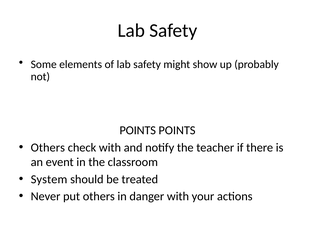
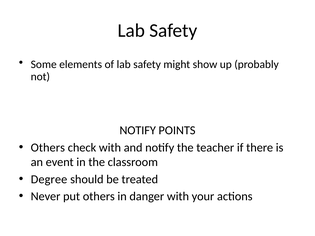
POINTS at (138, 131): POINTS -> NOTIFY
System: System -> Degree
